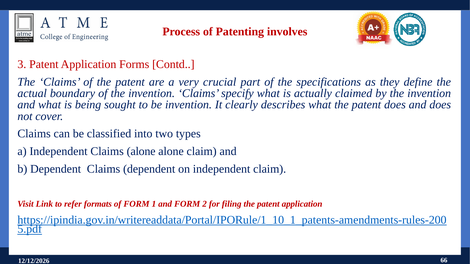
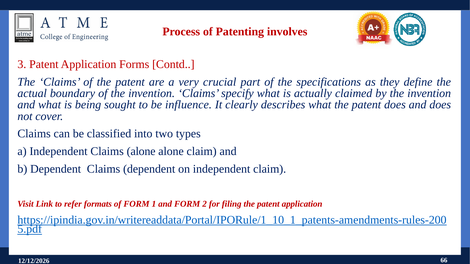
be invention: invention -> influence
